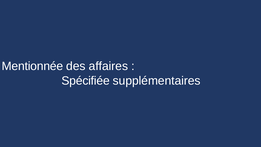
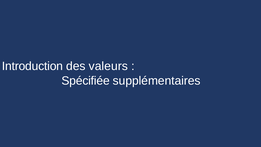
Mentionnée: Mentionnée -> Introduction
affaires: affaires -> valeurs
